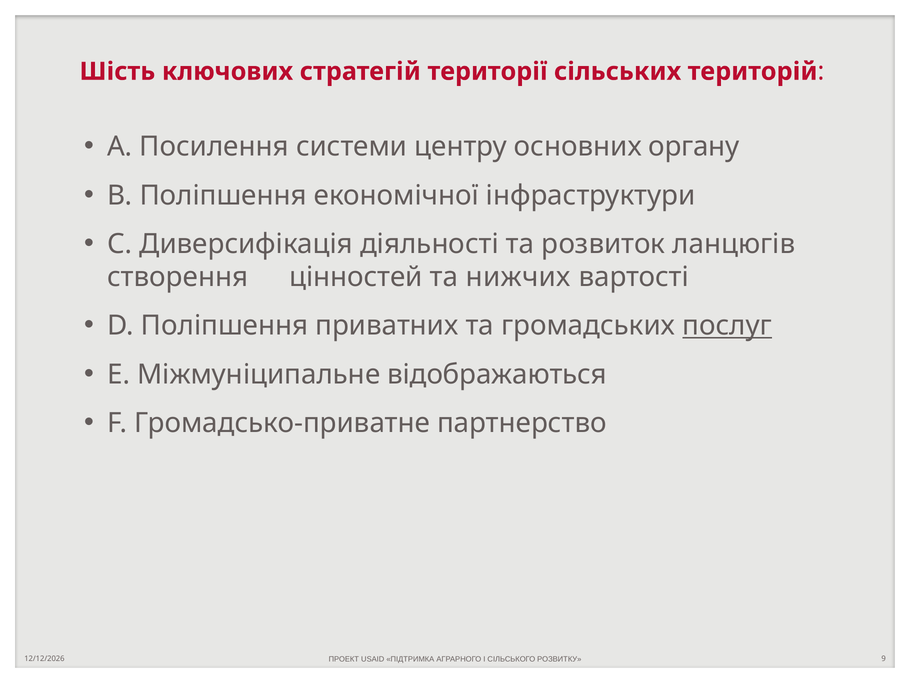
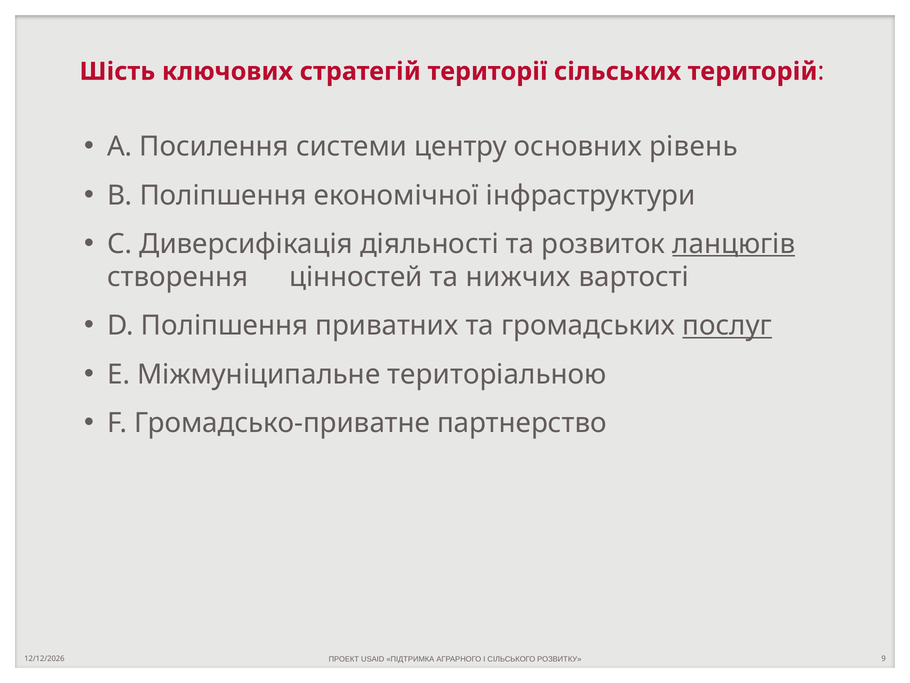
органу: органу -> рівень
ланцюгів underline: none -> present
відображаються: відображаються -> територіальною
